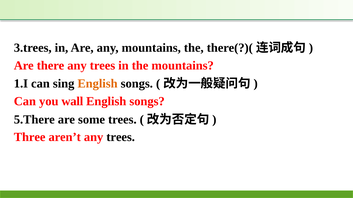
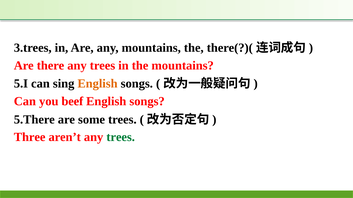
1.I: 1.I -> 5.I
wall: wall -> beef
trees at (121, 137) colour: black -> green
